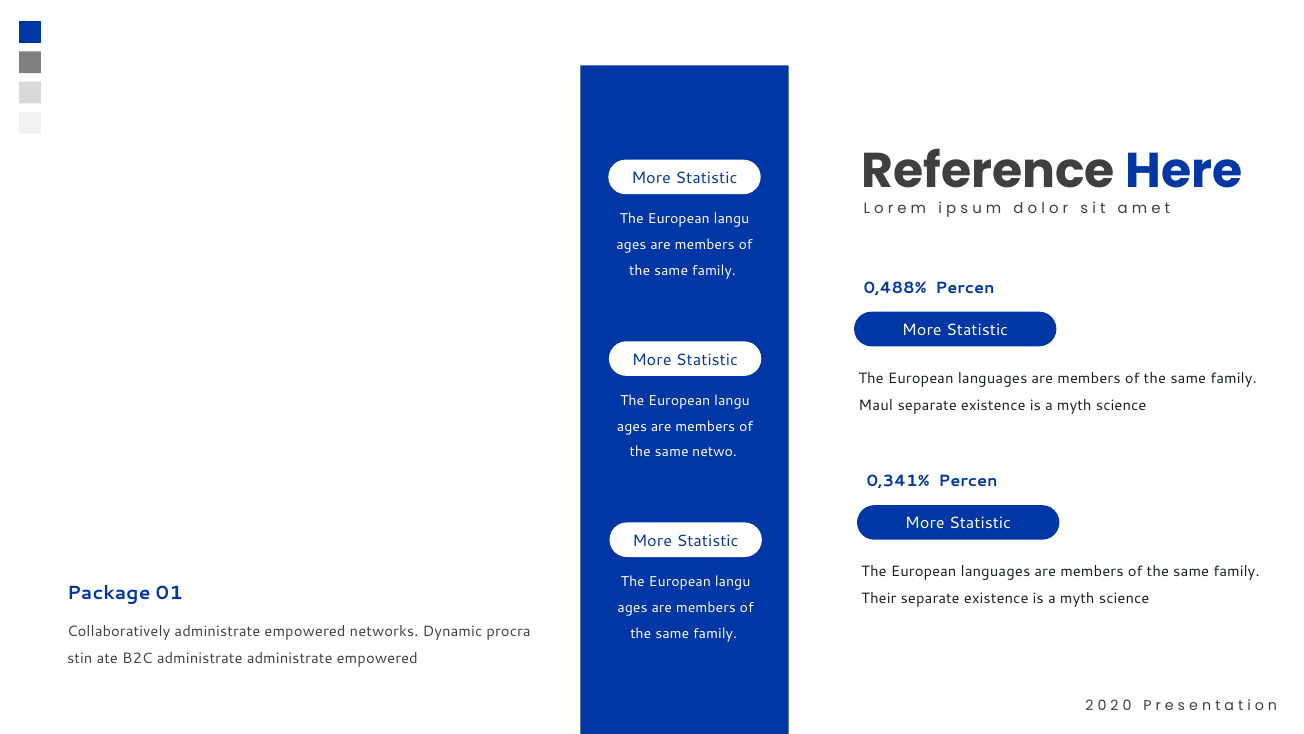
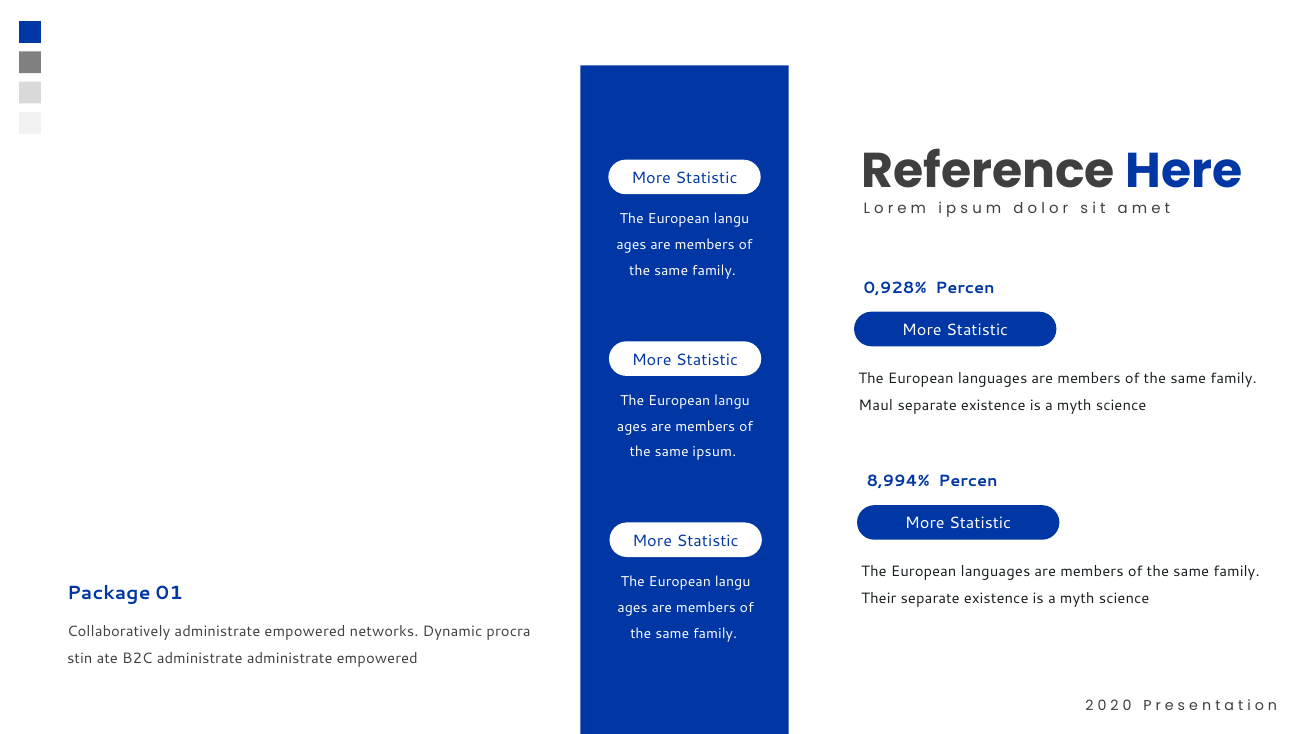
0,488%: 0,488% -> 0,928%
netwo: netwo -> ipsum
0,341%: 0,341% -> 8,994%
